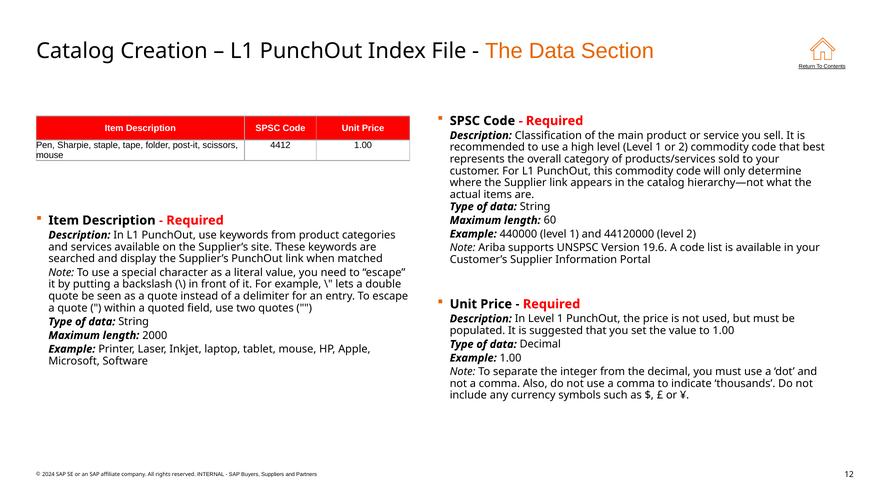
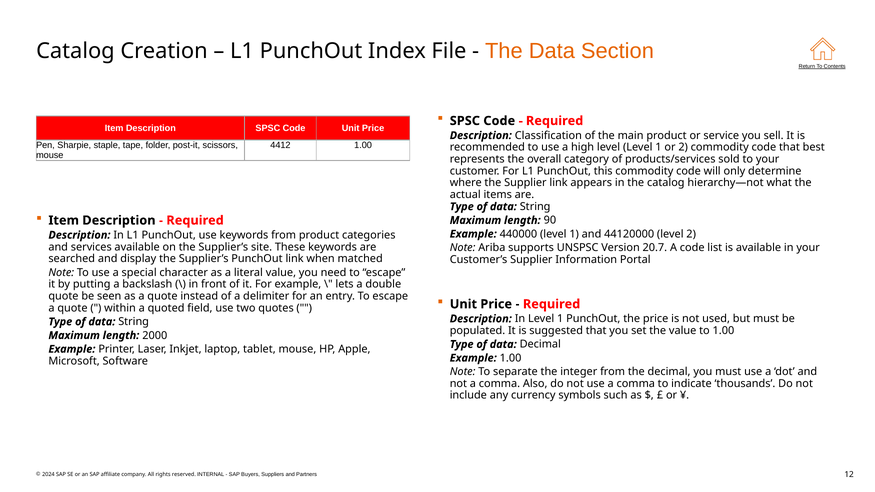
60: 60 -> 90
19.6: 19.6 -> 20.7
